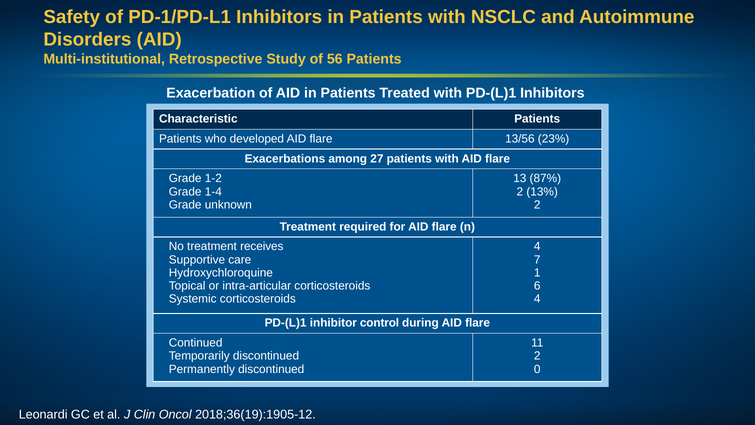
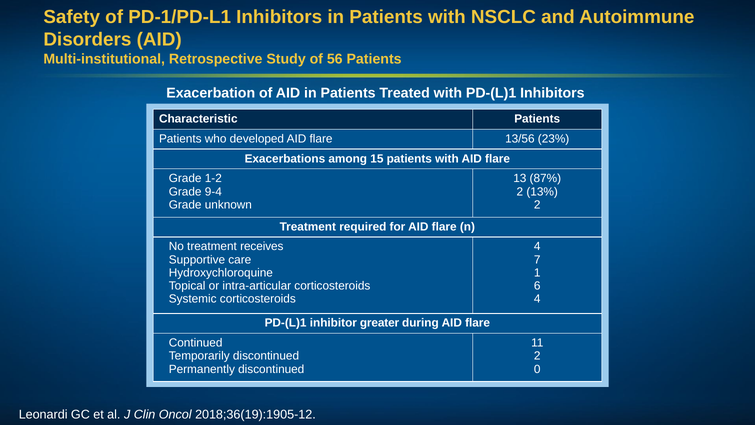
27: 27 -> 15
1-4: 1-4 -> 9-4
control: control -> greater
